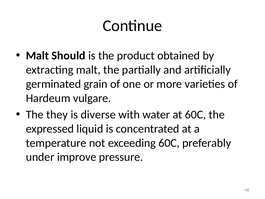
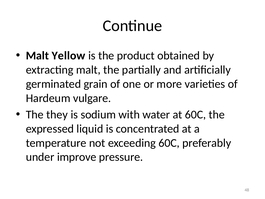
Should: Should -> Yellow
diverse: diverse -> sodium
